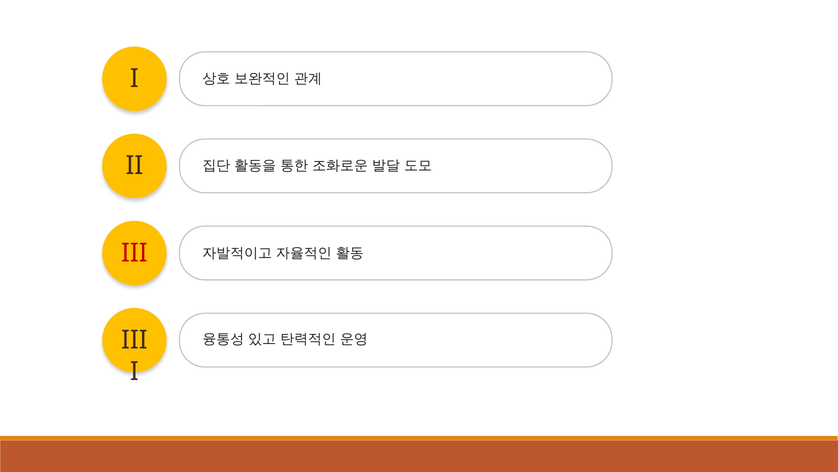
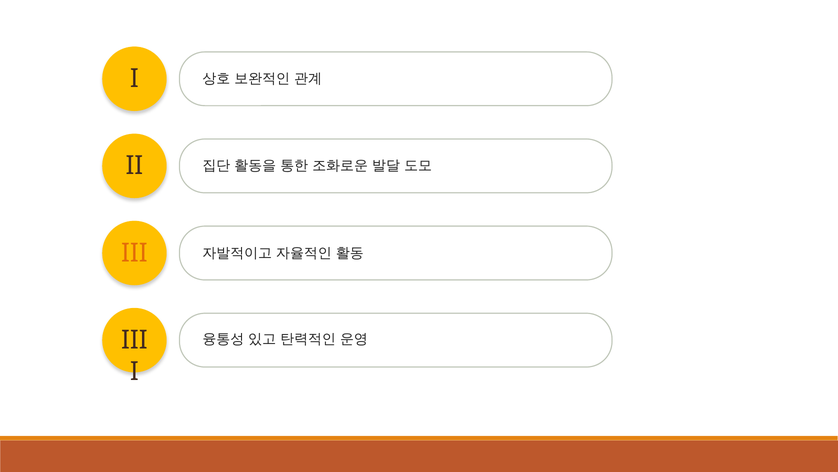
III at (134, 253) colour: red -> orange
